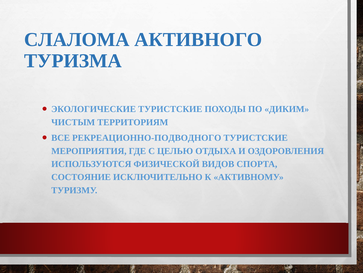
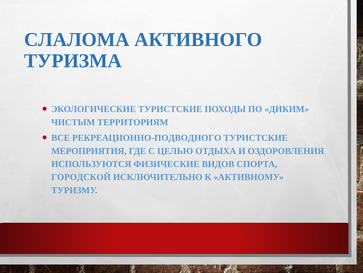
ФИЗИЧЕСКОЙ: ФИЗИЧЕСКОЙ -> ФИЗИЧЕСКИЕ
СОСТОЯНИЕ: СОСТОЯНИЕ -> ГОРОДСКОЙ
